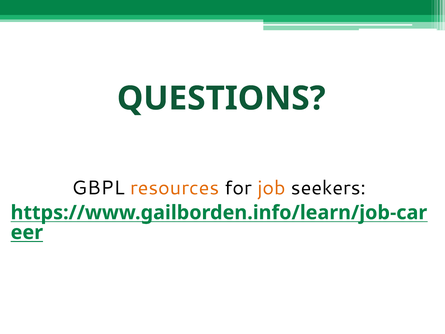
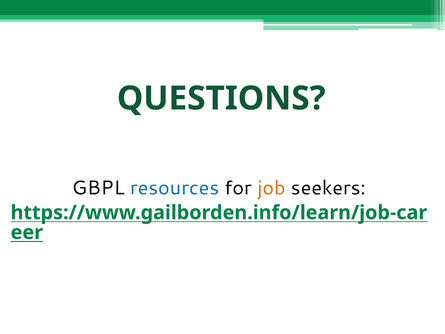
resources colour: orange -> blue
